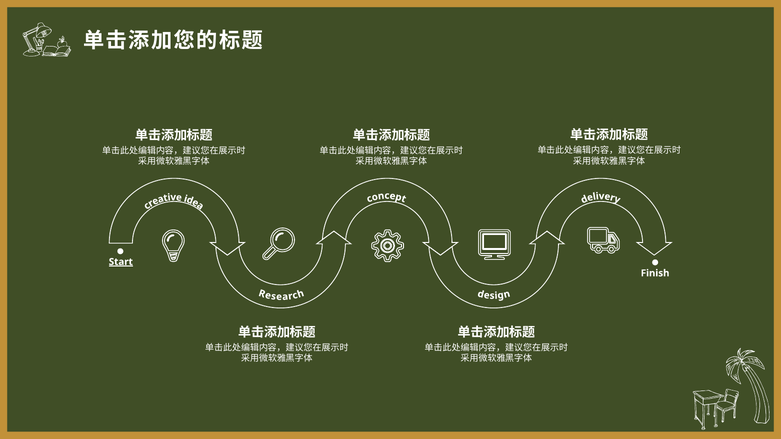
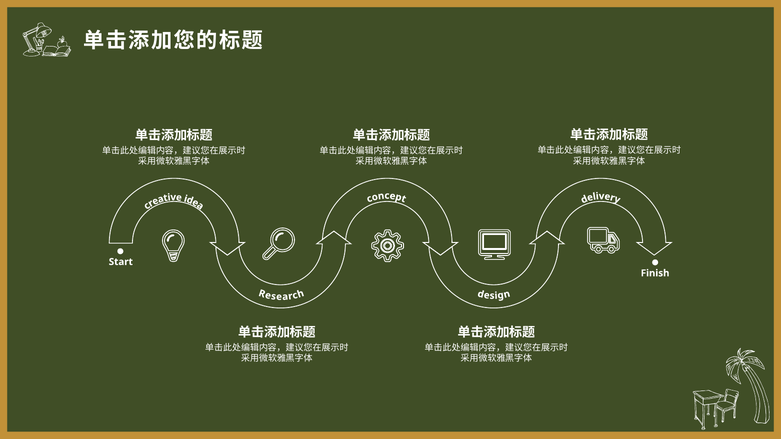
Start underline: present -> none
